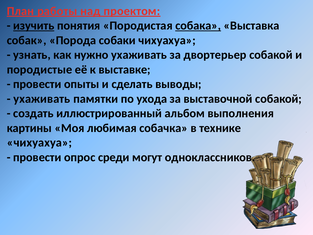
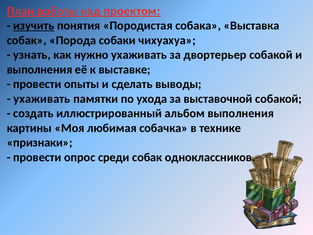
собака underline: present -> none
породистые at (39, 69): породистые -> выполнения
чихуахуа at (40, 143): чихуахуа -> признаки
среди могут: могут -> собак
